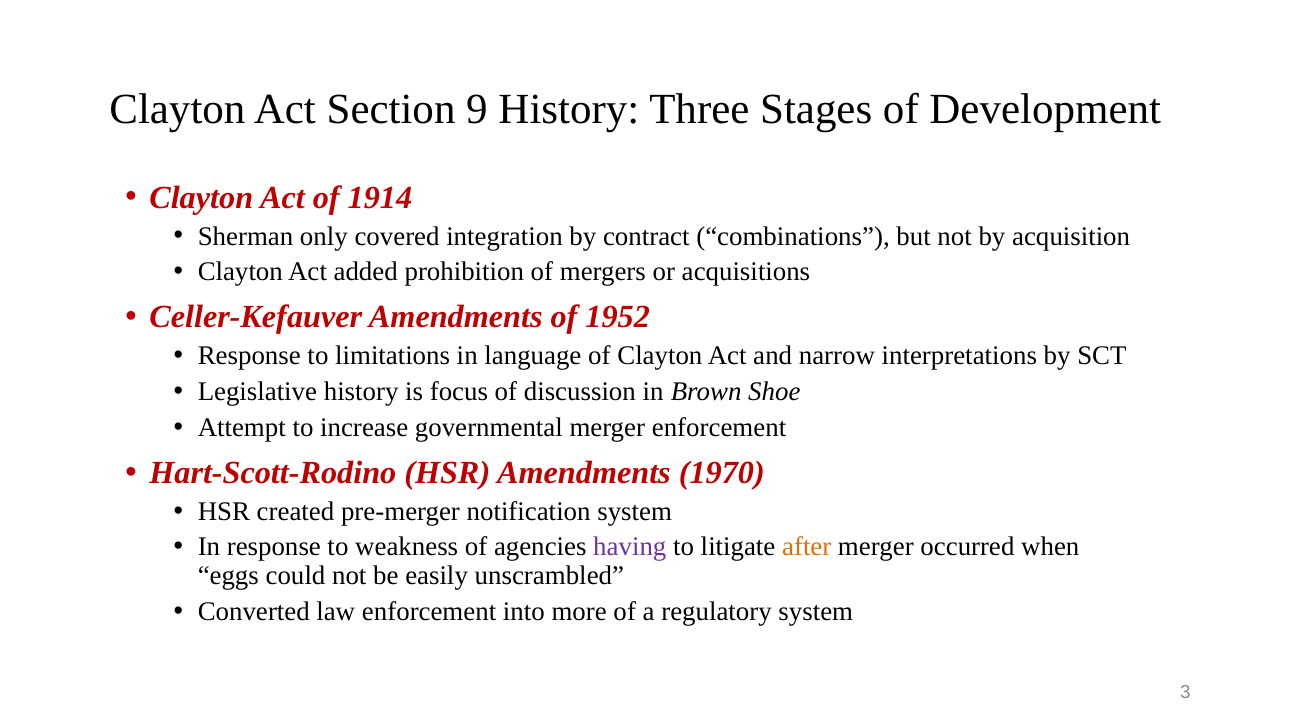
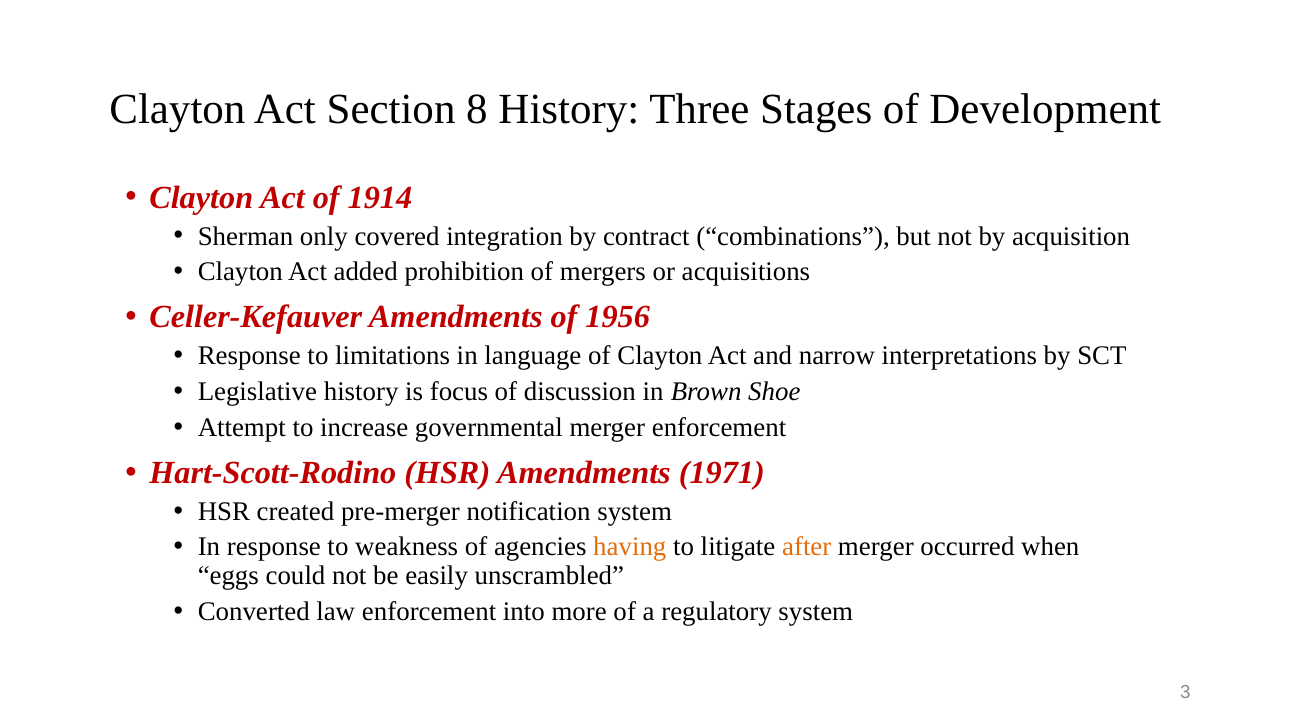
9: 9 -> 8
1952: 1952 -> 1956
1970: 1970 -> 1971
having colour: purple -> orange
